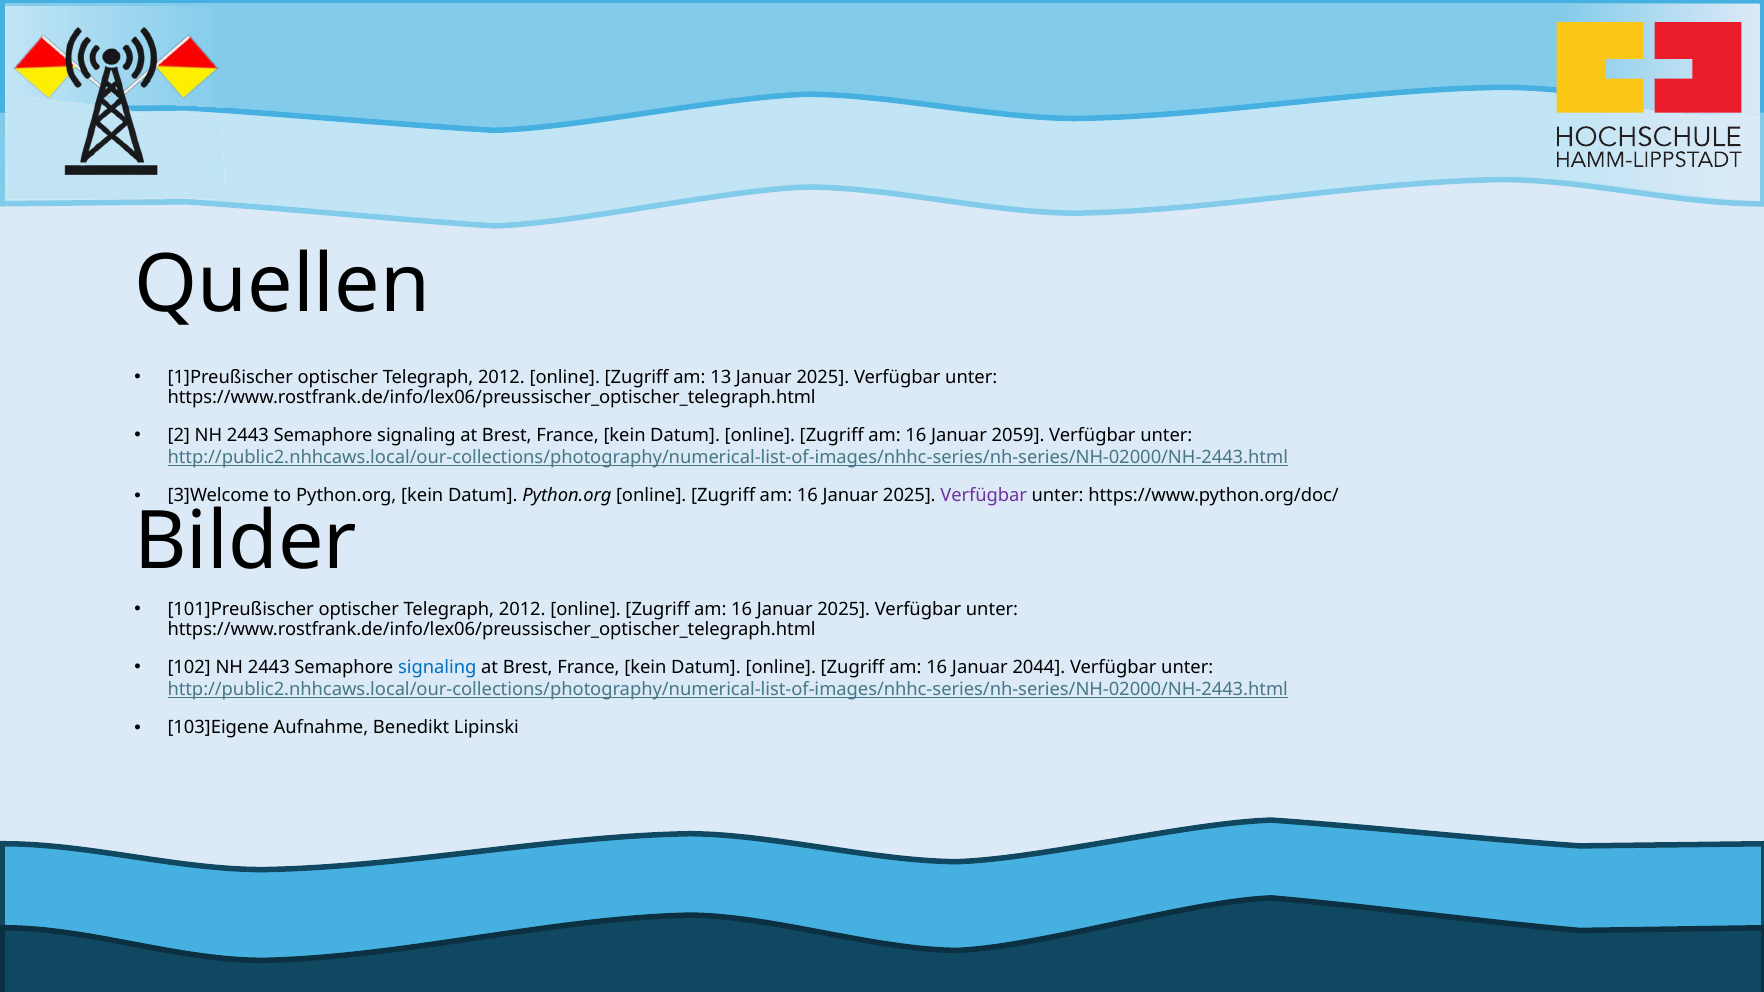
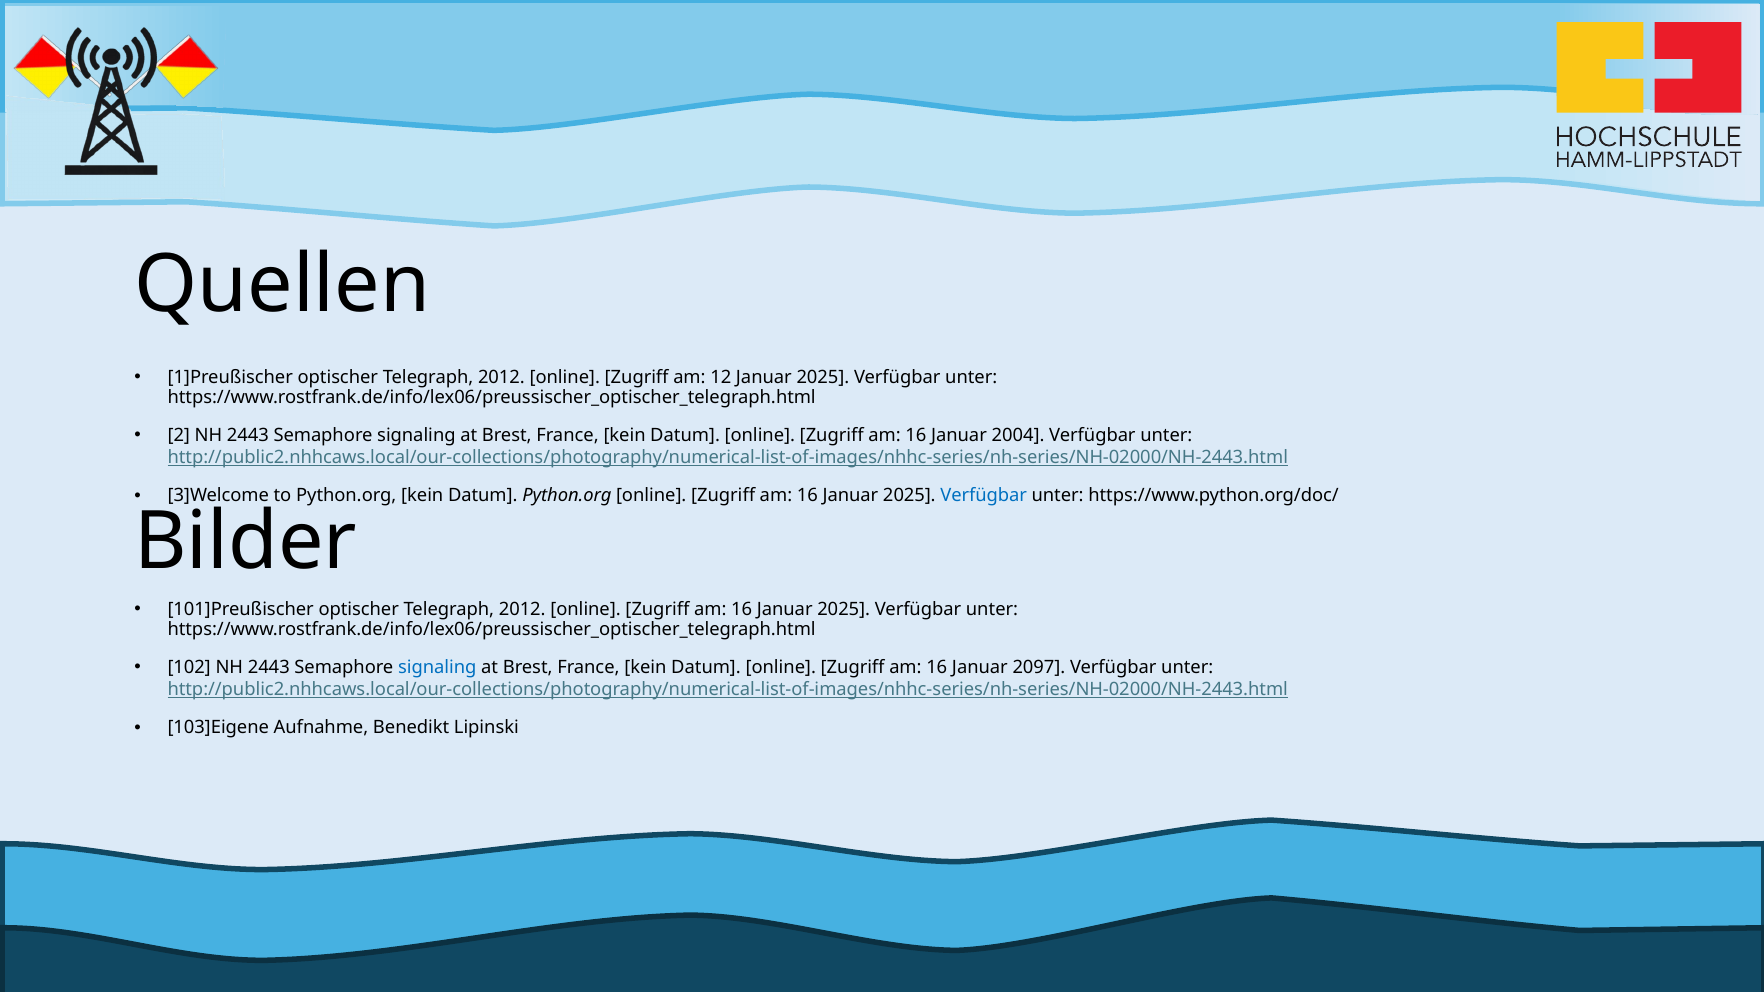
13: 13 -> 12
2059: 2059 -> 2004
Verfügbar at (984, 496) colour: purple -> blue
2044: 2044 -> 2097
